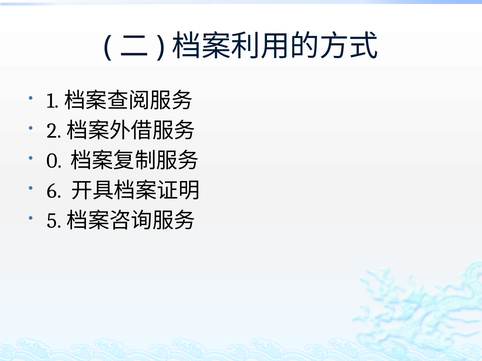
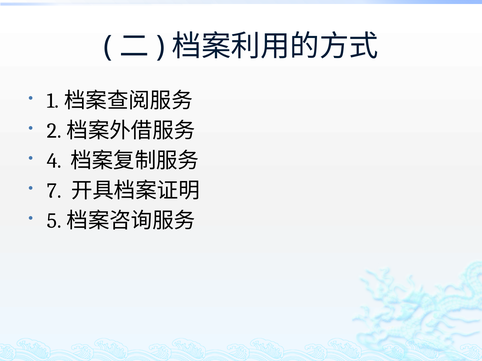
0: 0 -> 4
6: 6 -> 7
